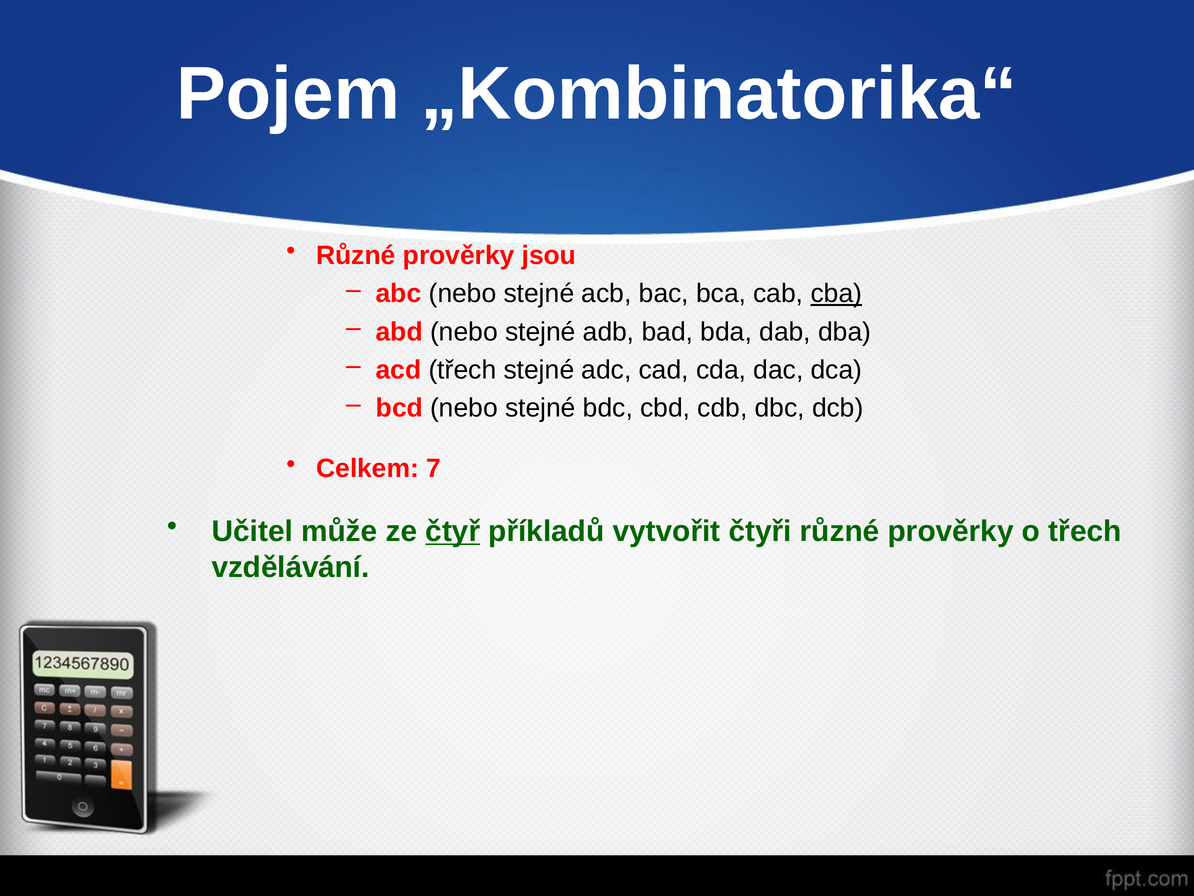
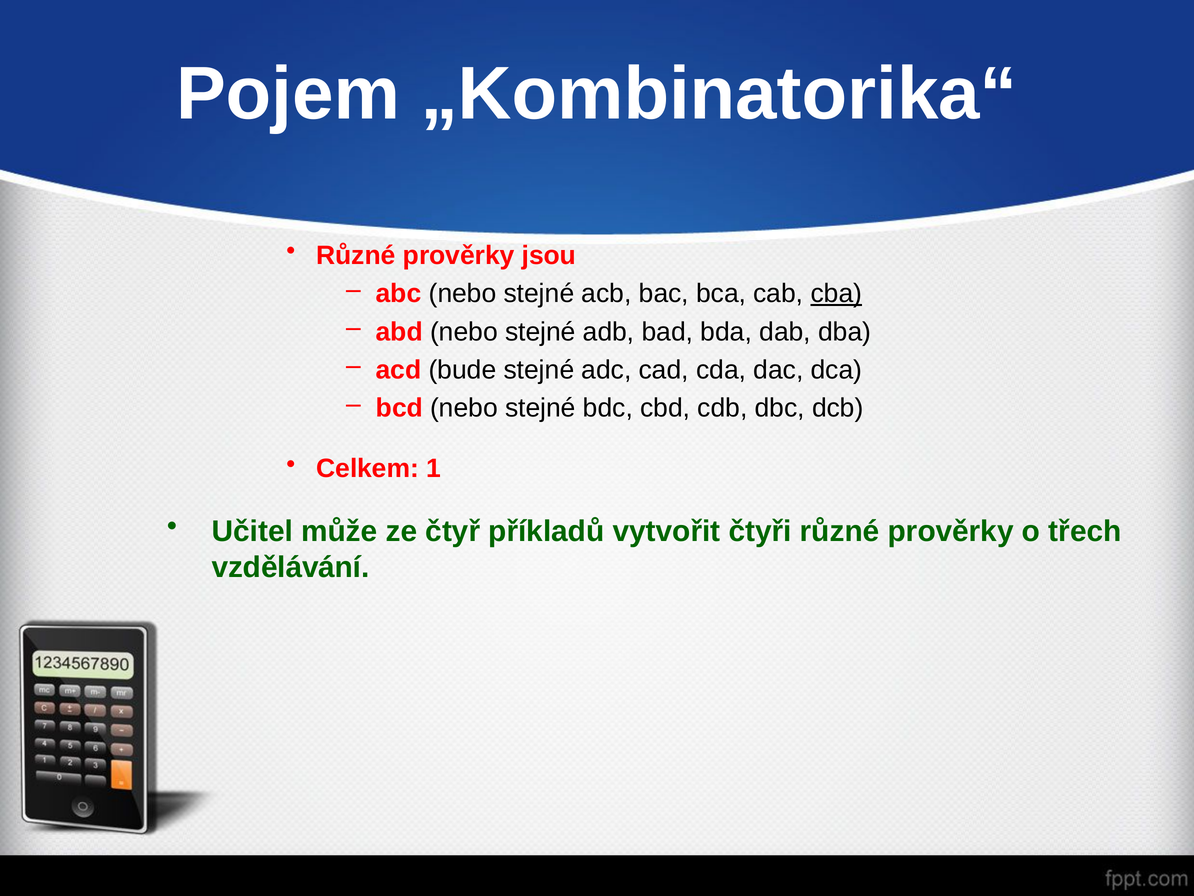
acd třech: třech -> bude
7: 7 -> 1
čtyř underline: present -> none
